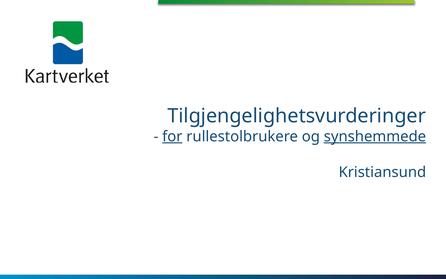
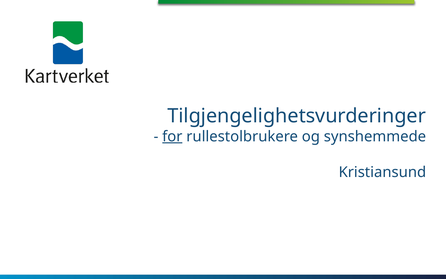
synshemmede underline: present -> none
